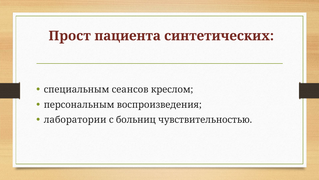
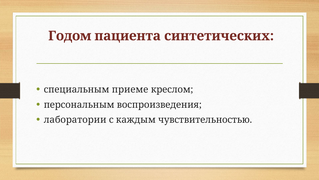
Прост: Прост -> Годом
сеансов: сеансов -> приеме
больниц: больниц -> каждым
